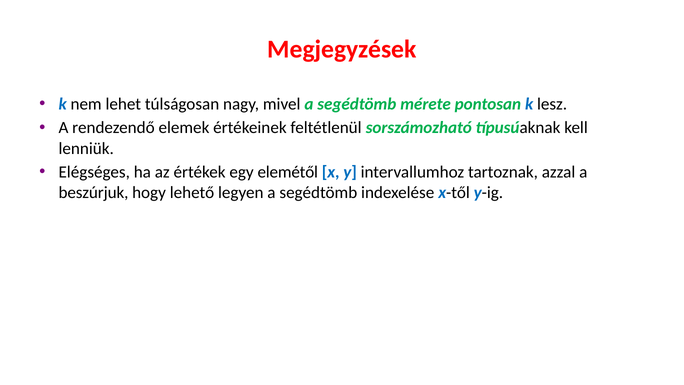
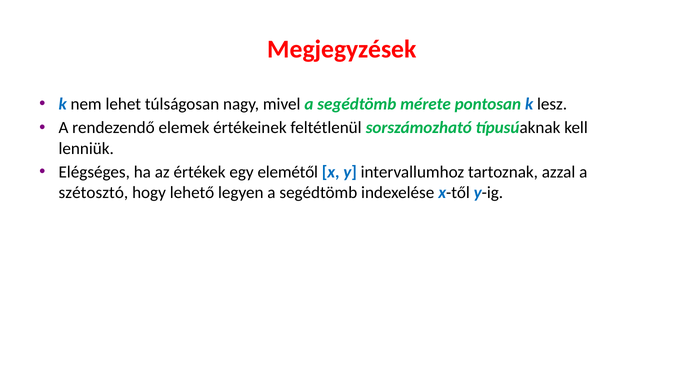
beszúrjuk: beszúrjuk -> szétosztó
